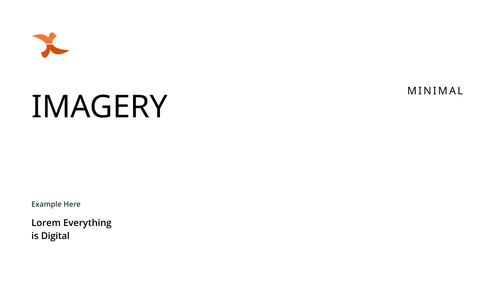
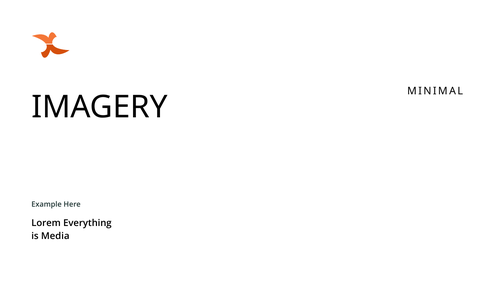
Digital: Digital -> Media
